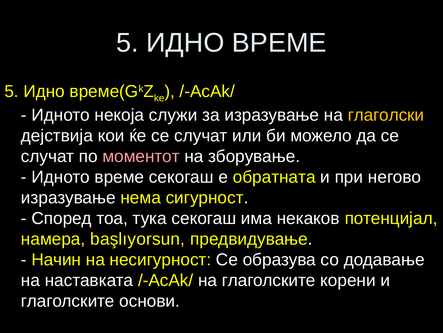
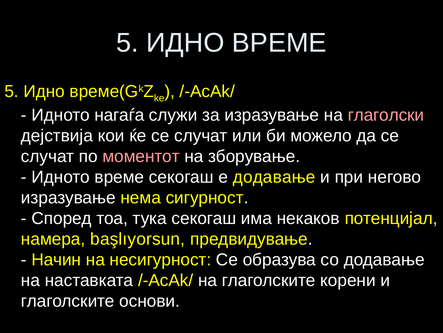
некоја: некоја -> нагаѓа
глаголски colour: yellow -> pink
е обратната: обратната -> додавање
